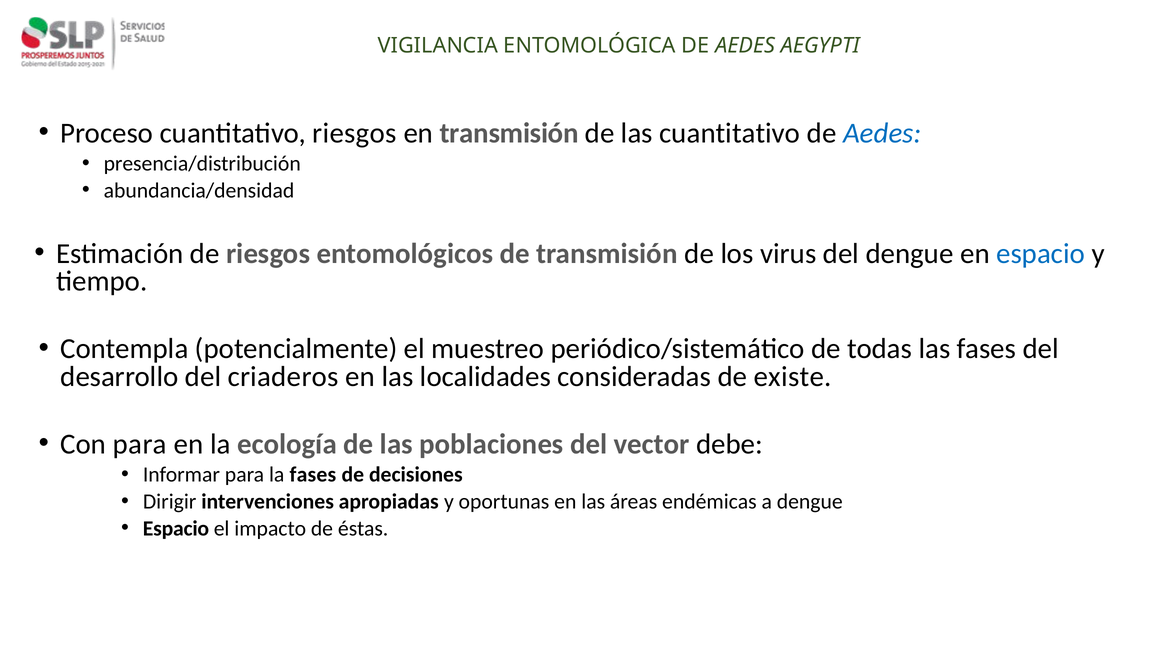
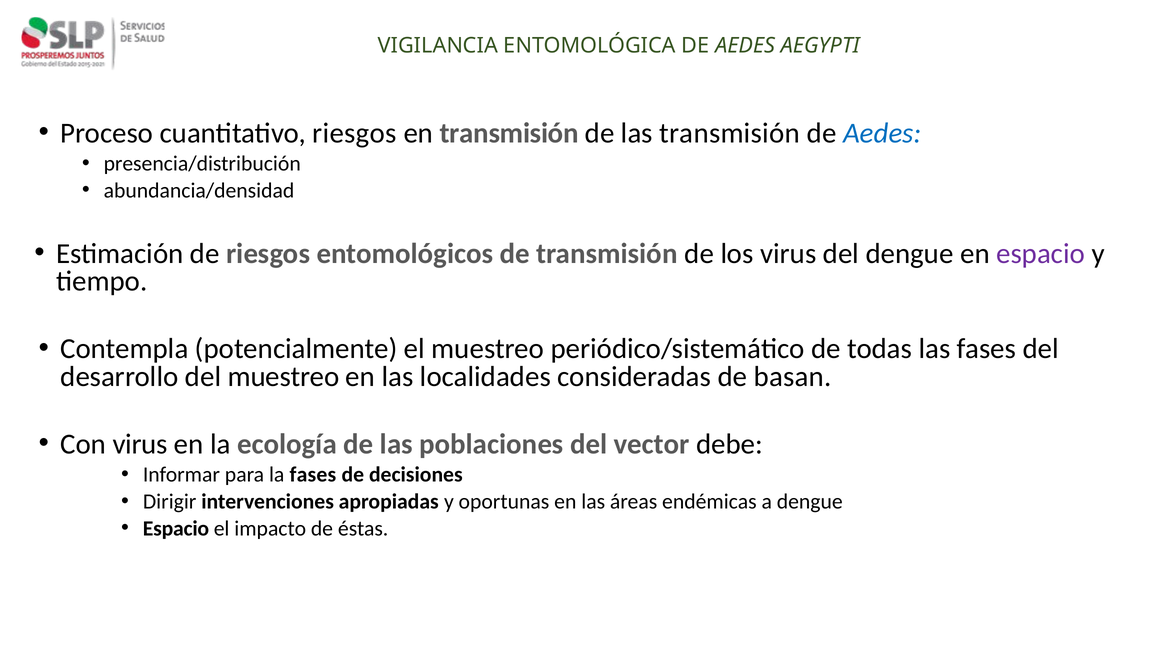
las cuantitativo: cuantitativo -> transmisión
espacio at (1041, 253) colour: blue -> purple
del criaderos: criaderos -> muestreo
existe: existe -> basan
Con para: para -> virus
